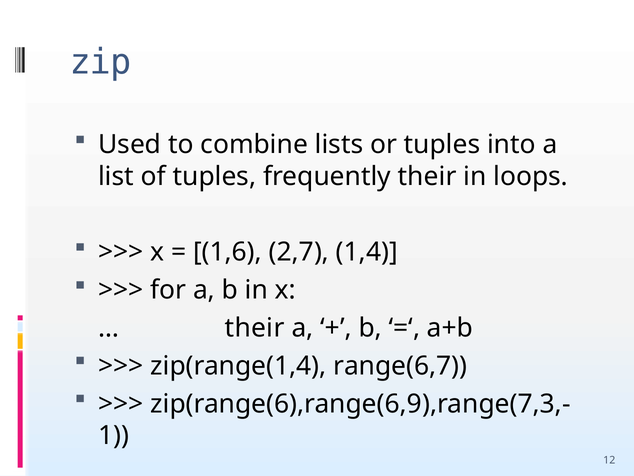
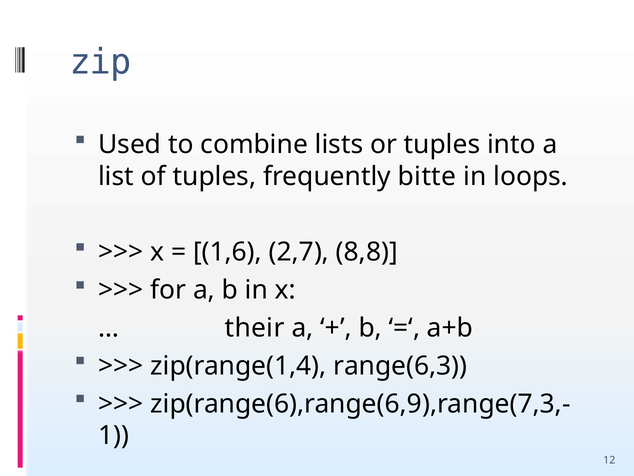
frequently their: their -> bitte
1,4: 1,4 -> 8,8
range(6,7: range(6,7 -> range(6,3
